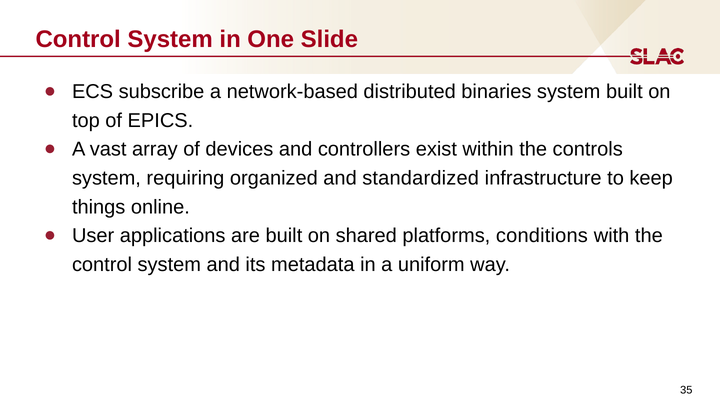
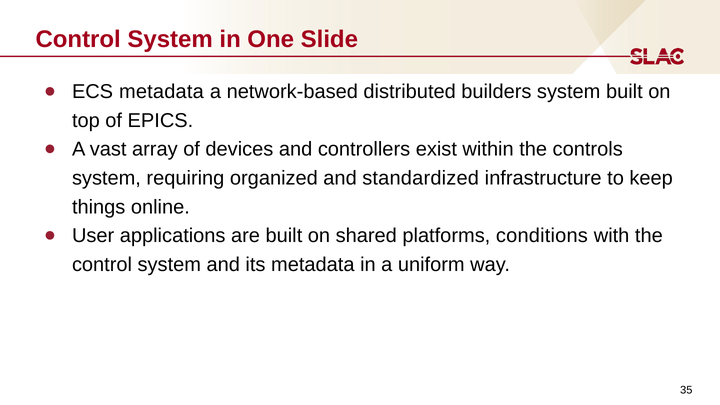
ECS subscribe: subscribe -> metadata
binaries: binaries -> builders
